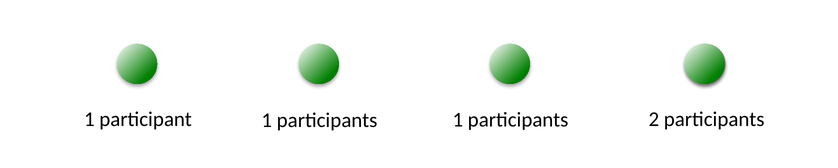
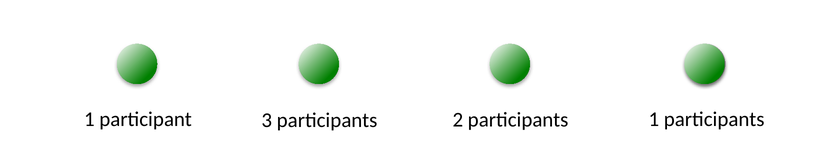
participant 1: 1 -> 3
participants 1: 1 -> 2
participants 2: 2 -> 1
